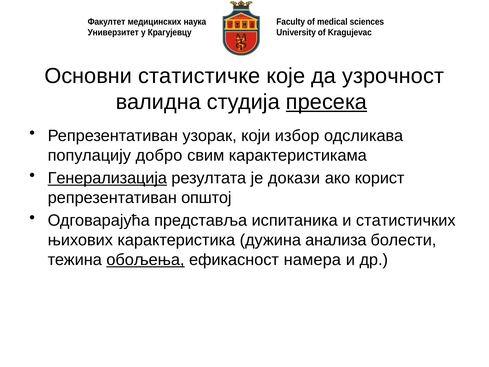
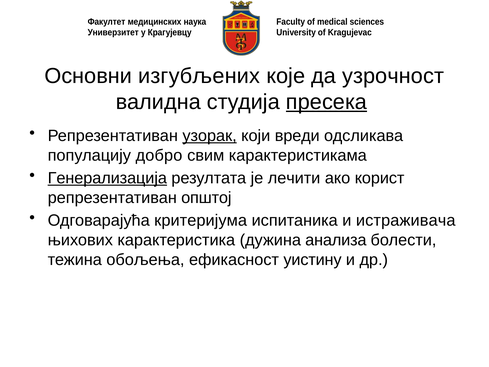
статистичке: статистичке -> изгубљених
узорак underline: none -> present
избор: избор -> вреди
докази: докази -> лечити
представља: представља -> критеријума
статистичких: статистичких -> истраживача
обољења underline: present -> none
намера: намера -> уистину
